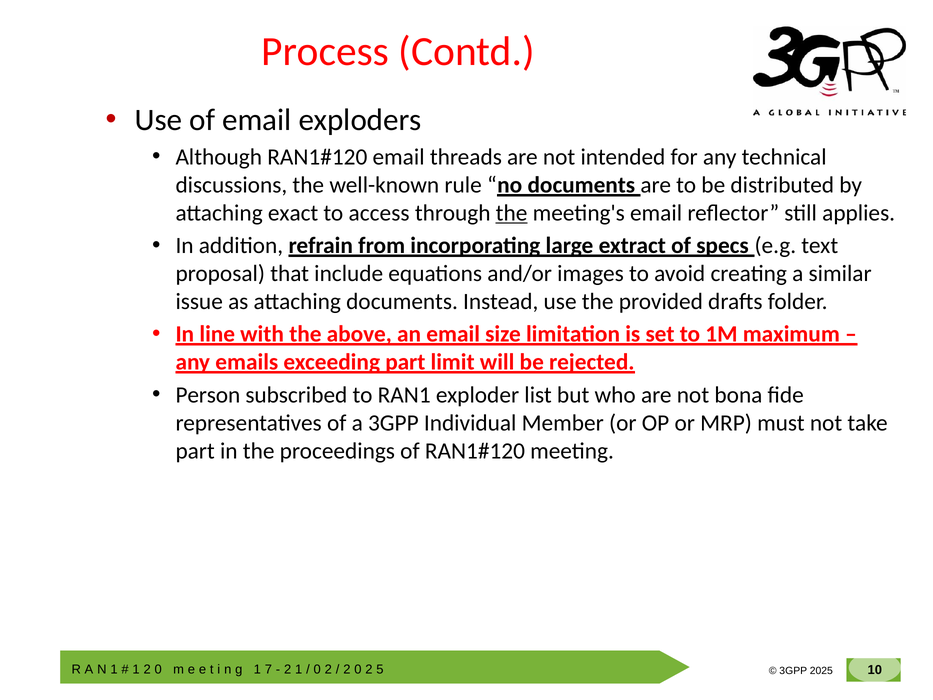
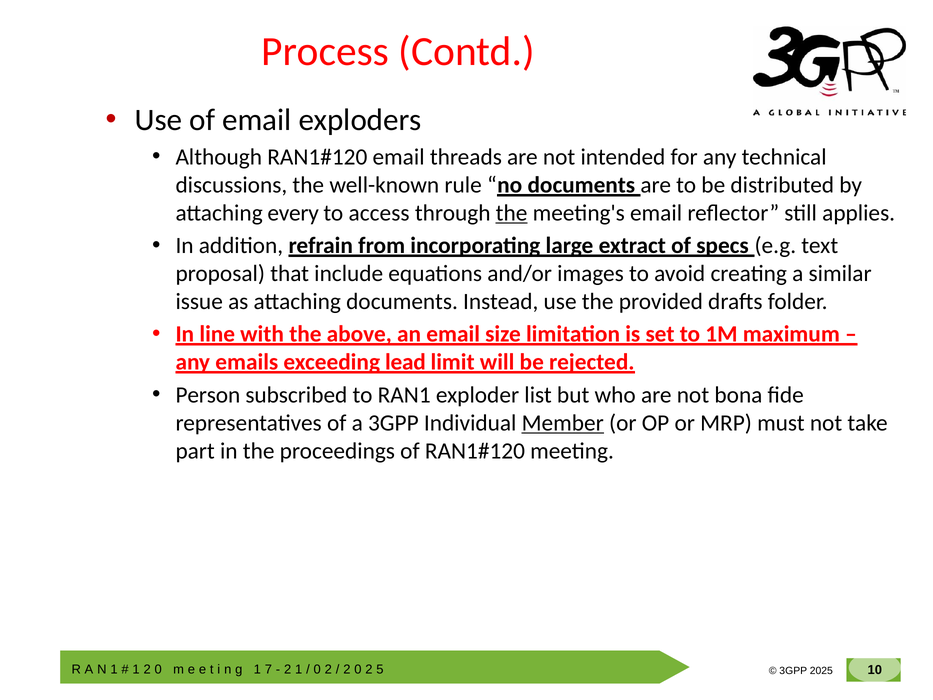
exact: exact -> every
exceeding part: part -> lead
Member underline: none -> present
